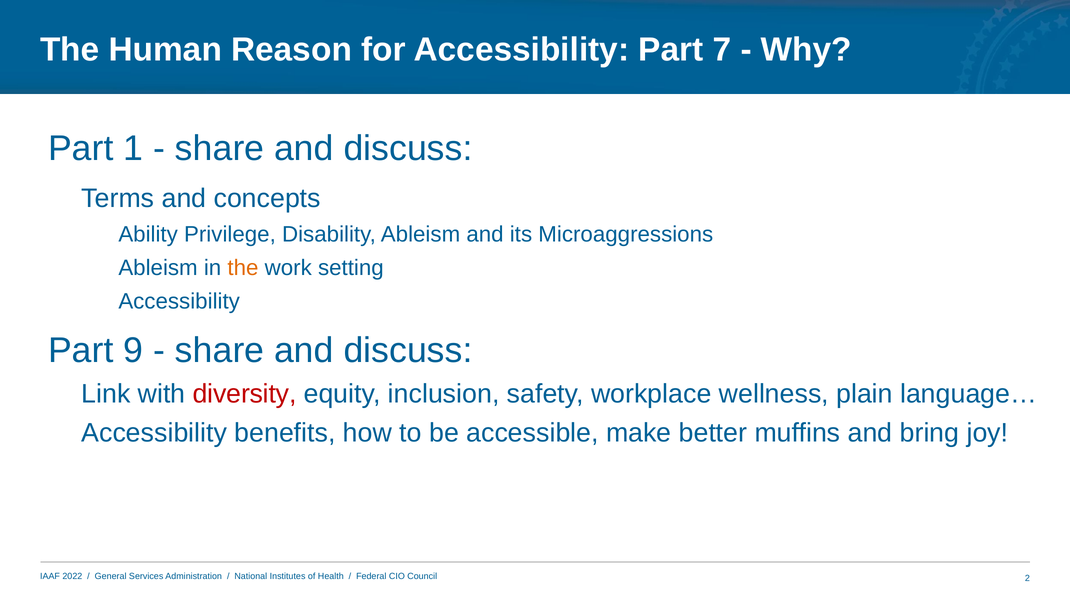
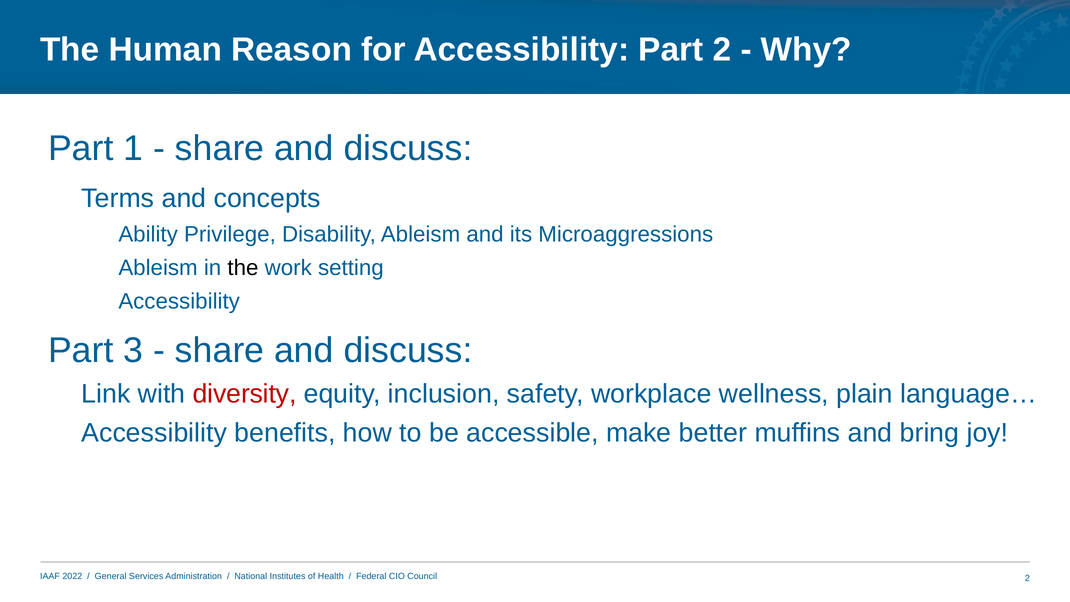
Part 7: 7 -> 2
the at (243, 268) colour: orange -> black
9: 9 -> 3
